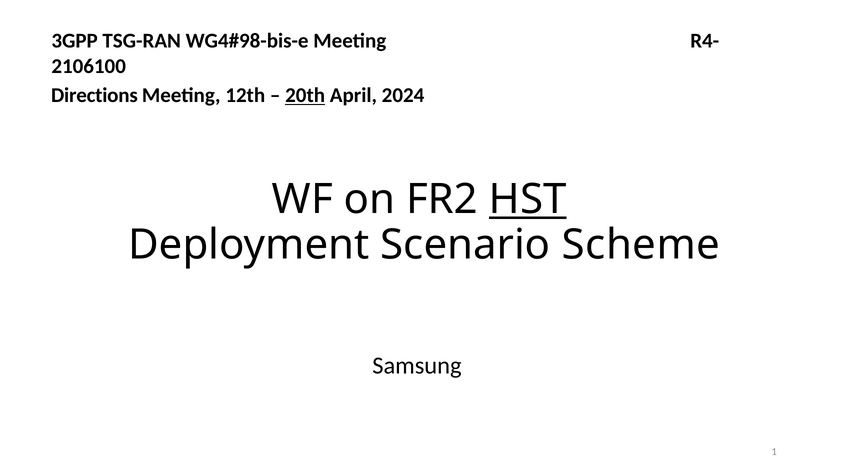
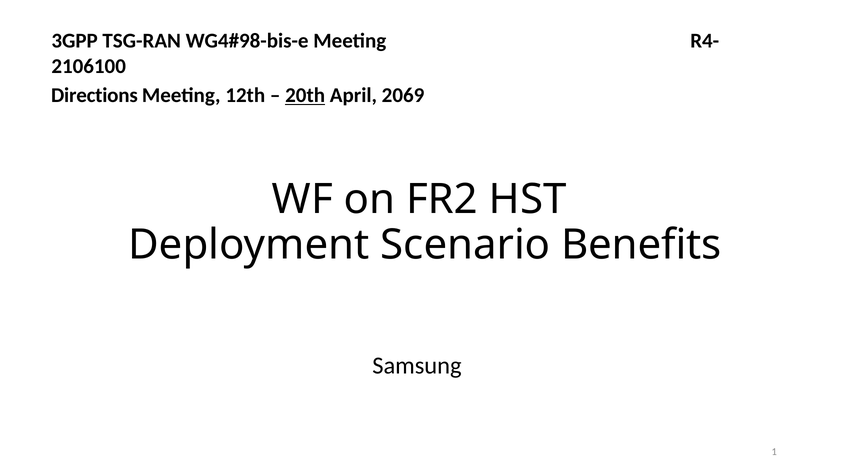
2024: 2024 -> 2069
HST underline: present -> none
Scheme: Scheme -> Benefits
